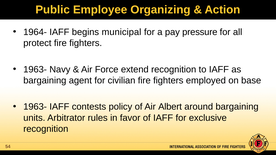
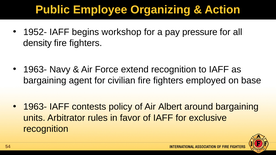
1964-: 1964- -> 1952-
municipal: municipal -> workshop
protect: protect -> density
